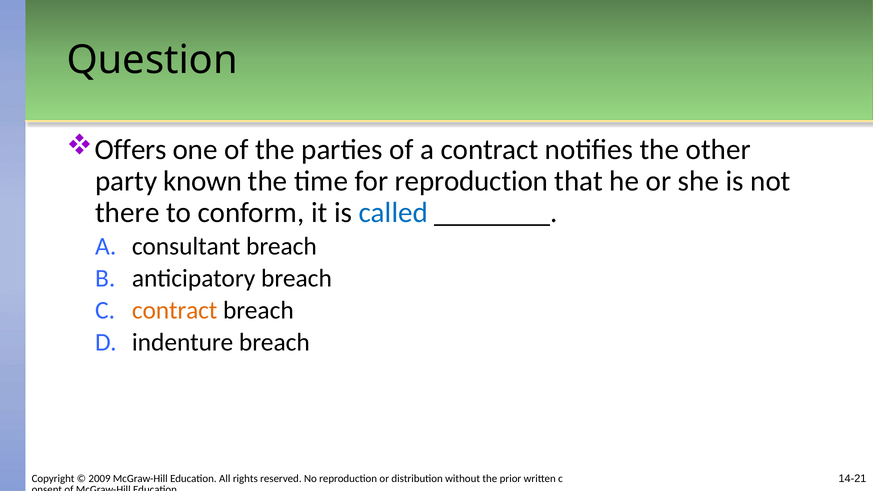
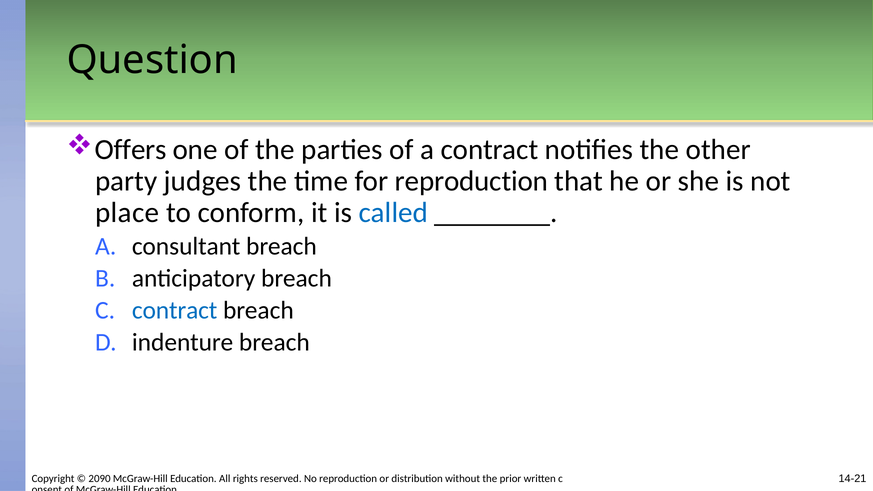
known: known -> judges
there: there -> place
contract at (175, 311) colour: orange -> blue
2009: 2009 -> 2090
